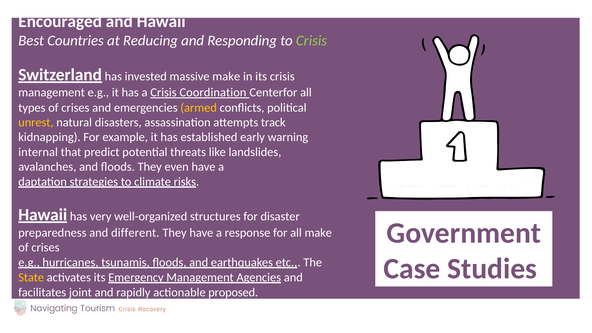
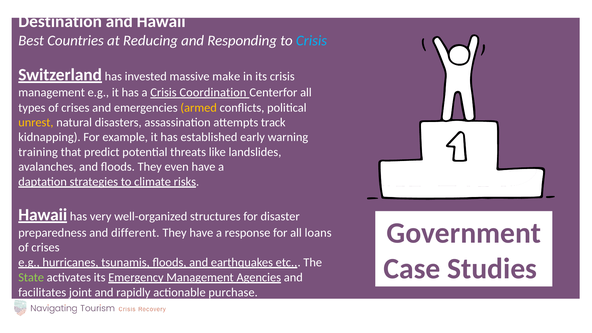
Encouraged: Encouraged -> Destination
Crisis at (312, 41) colour: light green -> light blue
internal: internal -> training
all make: make -> loans
State colour: yellow -> light green
proposed: proposed -> purchase
